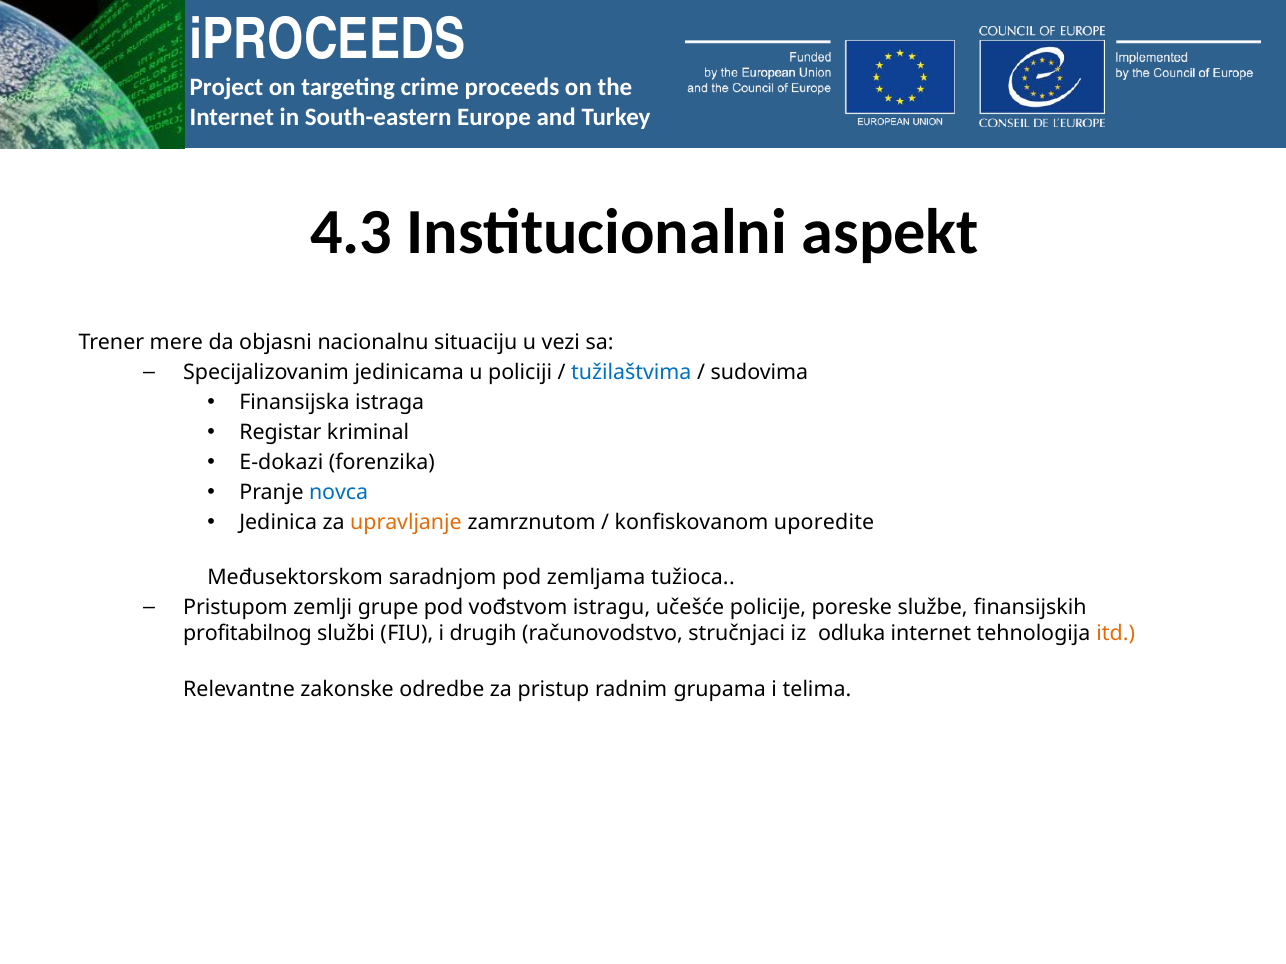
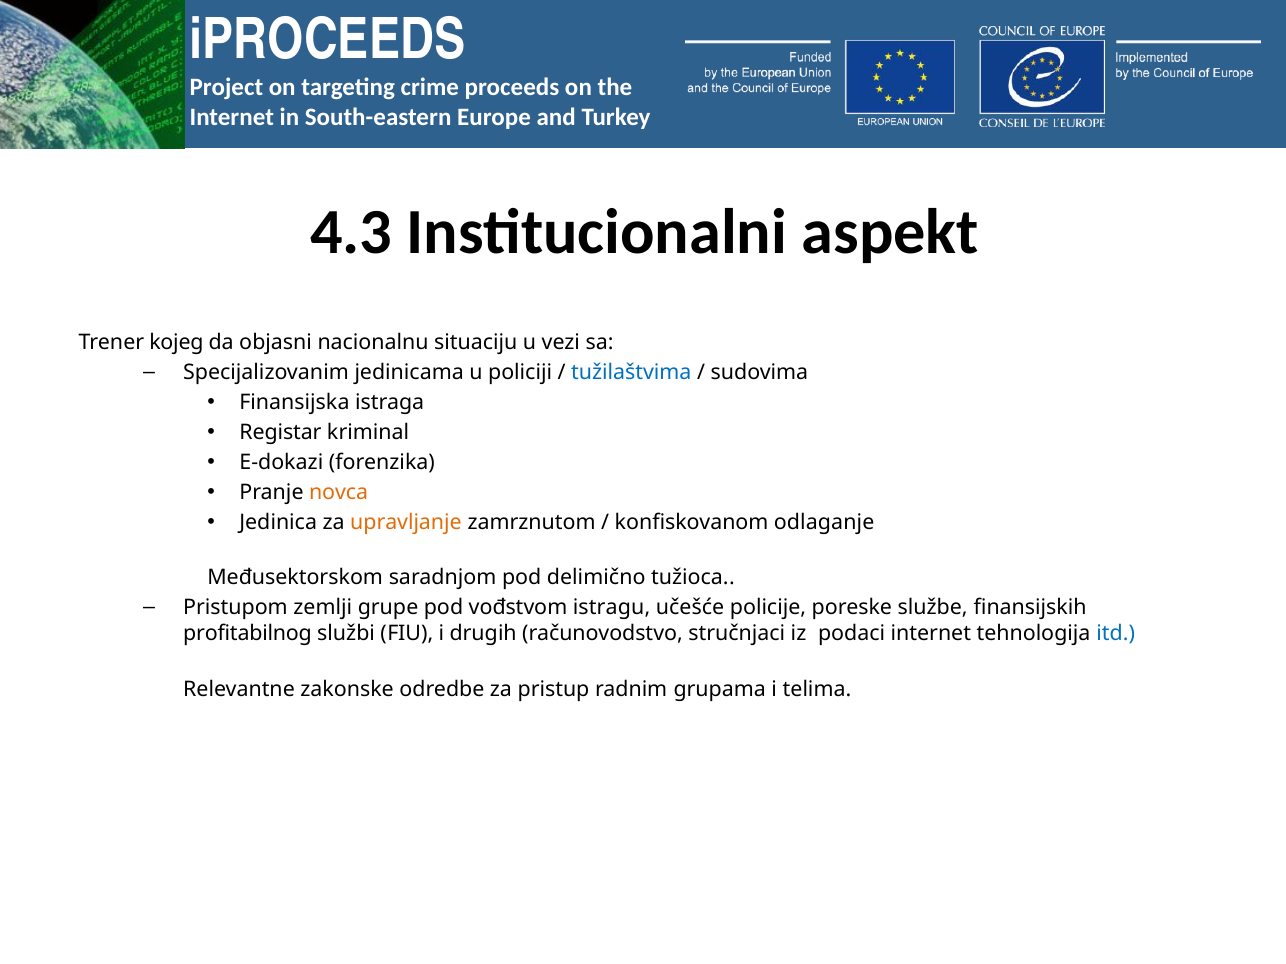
mere: mere -> kojeg
novca colour: blue -> orange
uporedite: uporedite -> odlaganje
zemljama: zemljama -> delimično
odluka: odluka -> podaci
itd colour: orange -> blue
